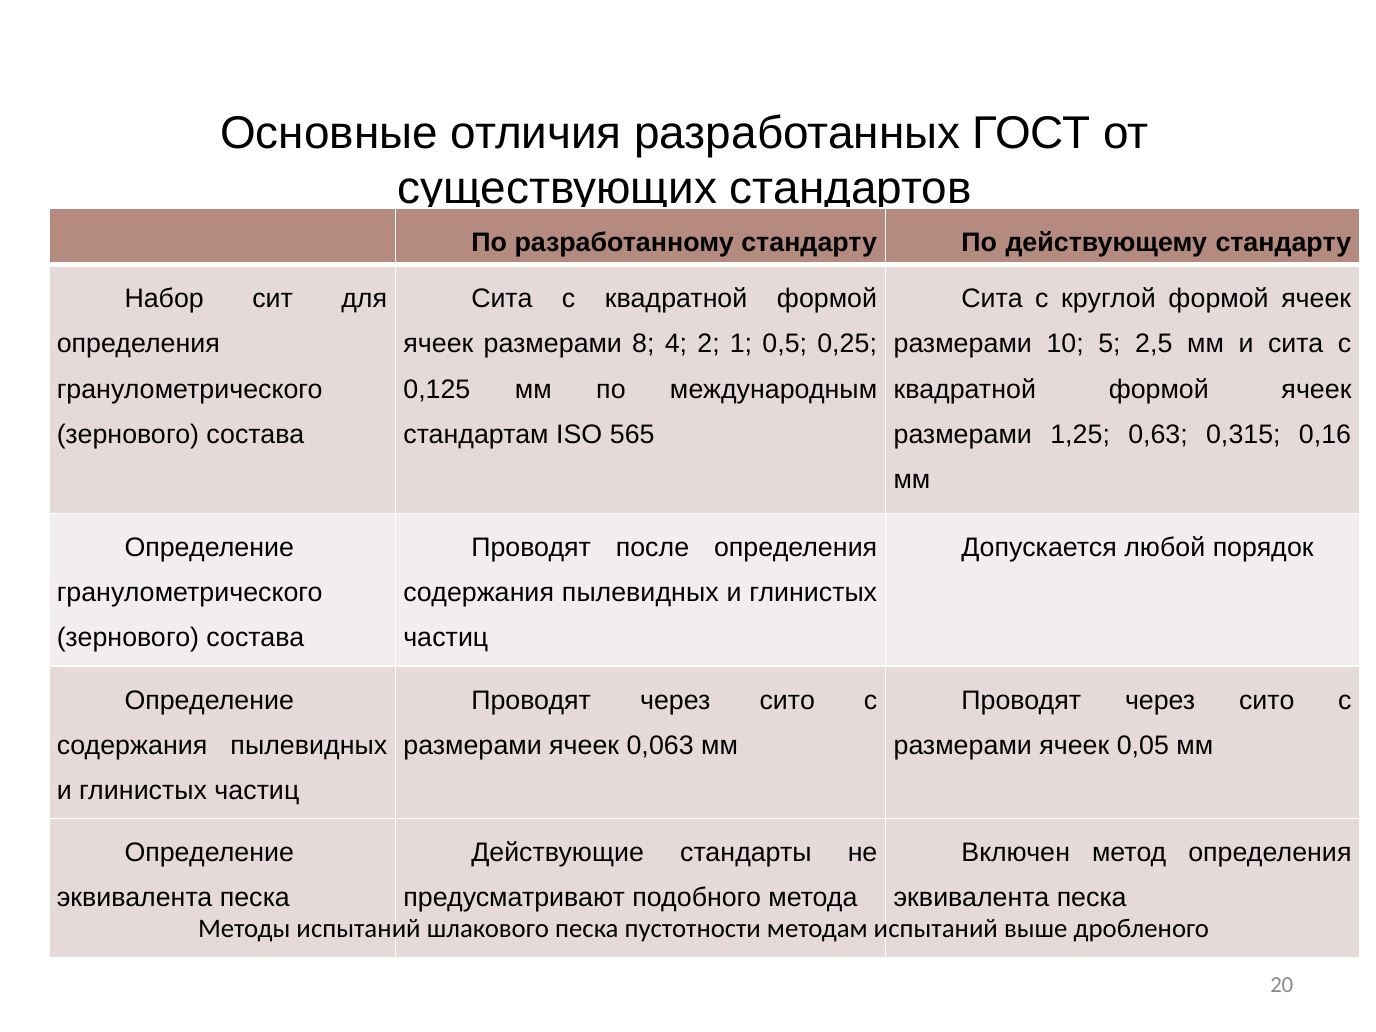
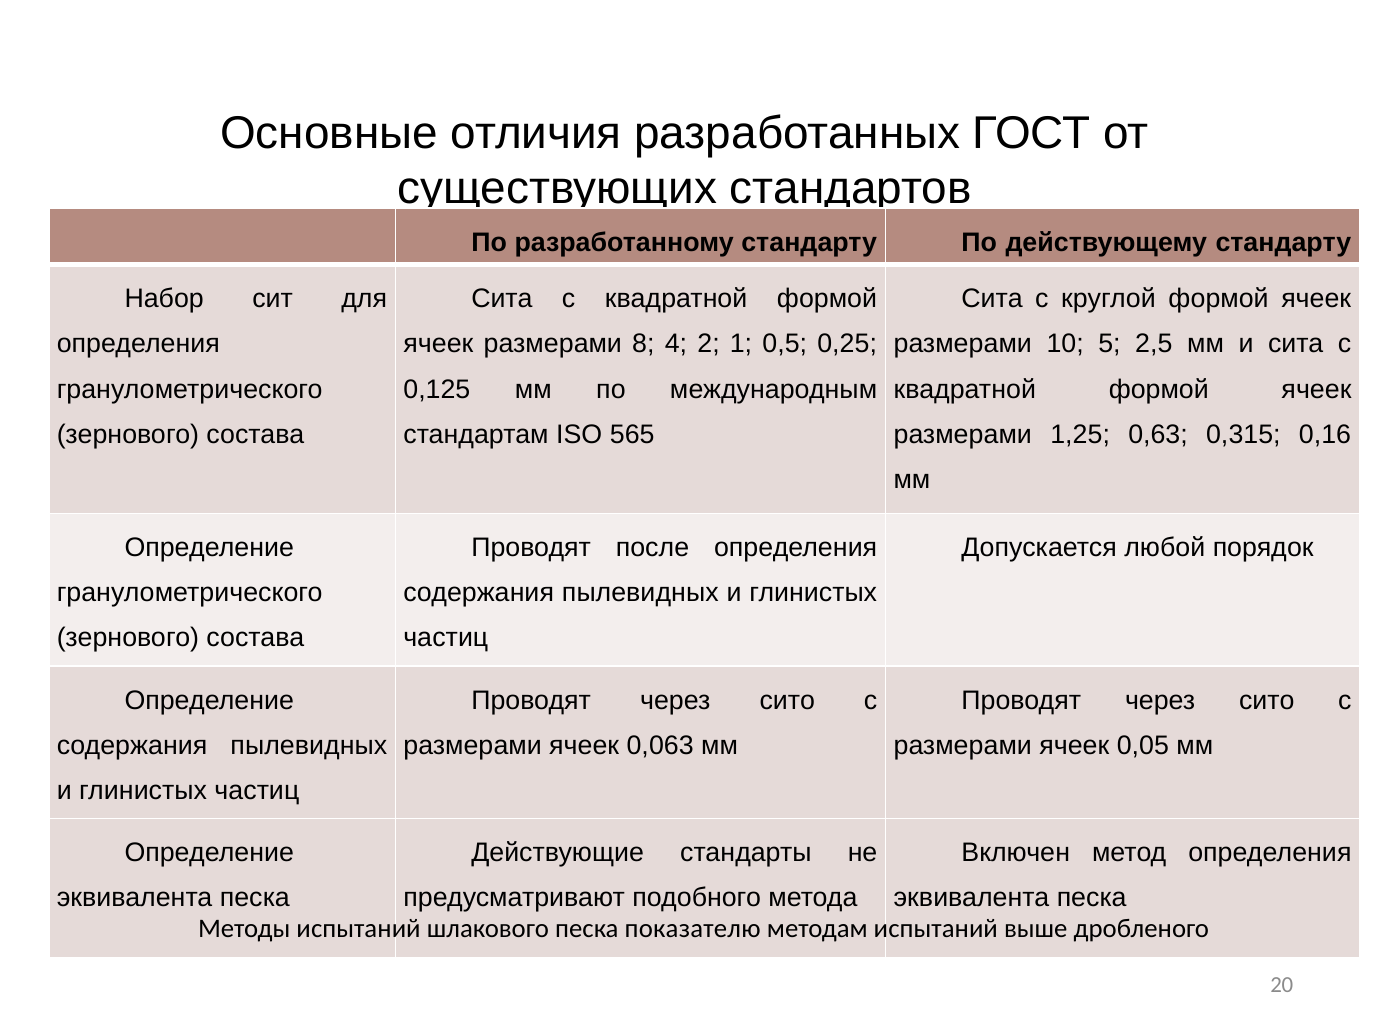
пустотности: пустотности -> показателю
